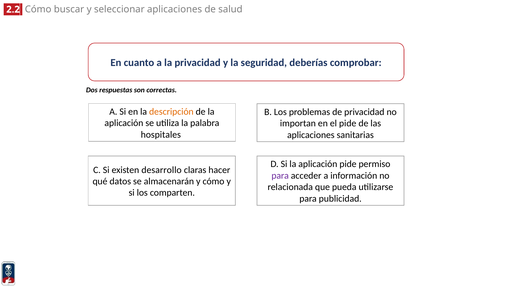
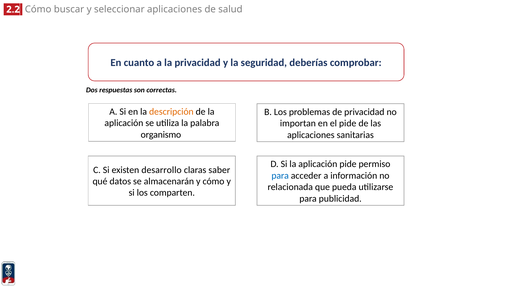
hospitales: hospitales -> organismo
hacer: hacer -> saber
para at (280, 176) colour: purple -> blue
